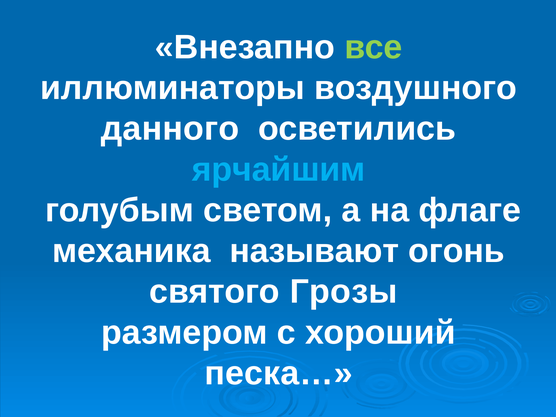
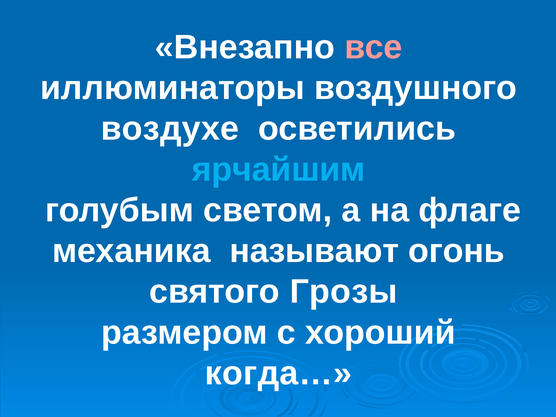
все colour: light green -> pink
данного: данного -> воздухе
песка…: песка… -> когда…
